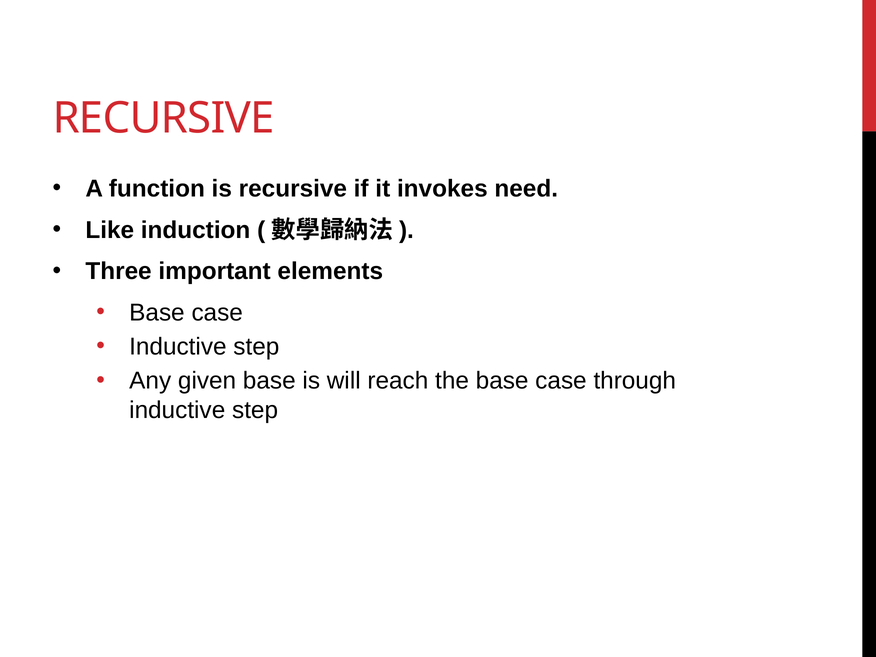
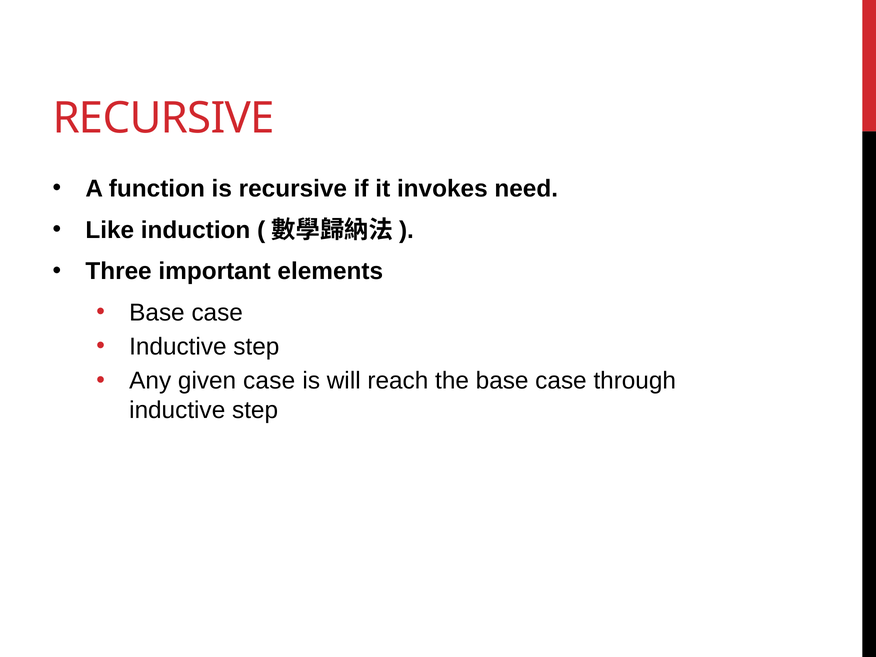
given base: base -> case
